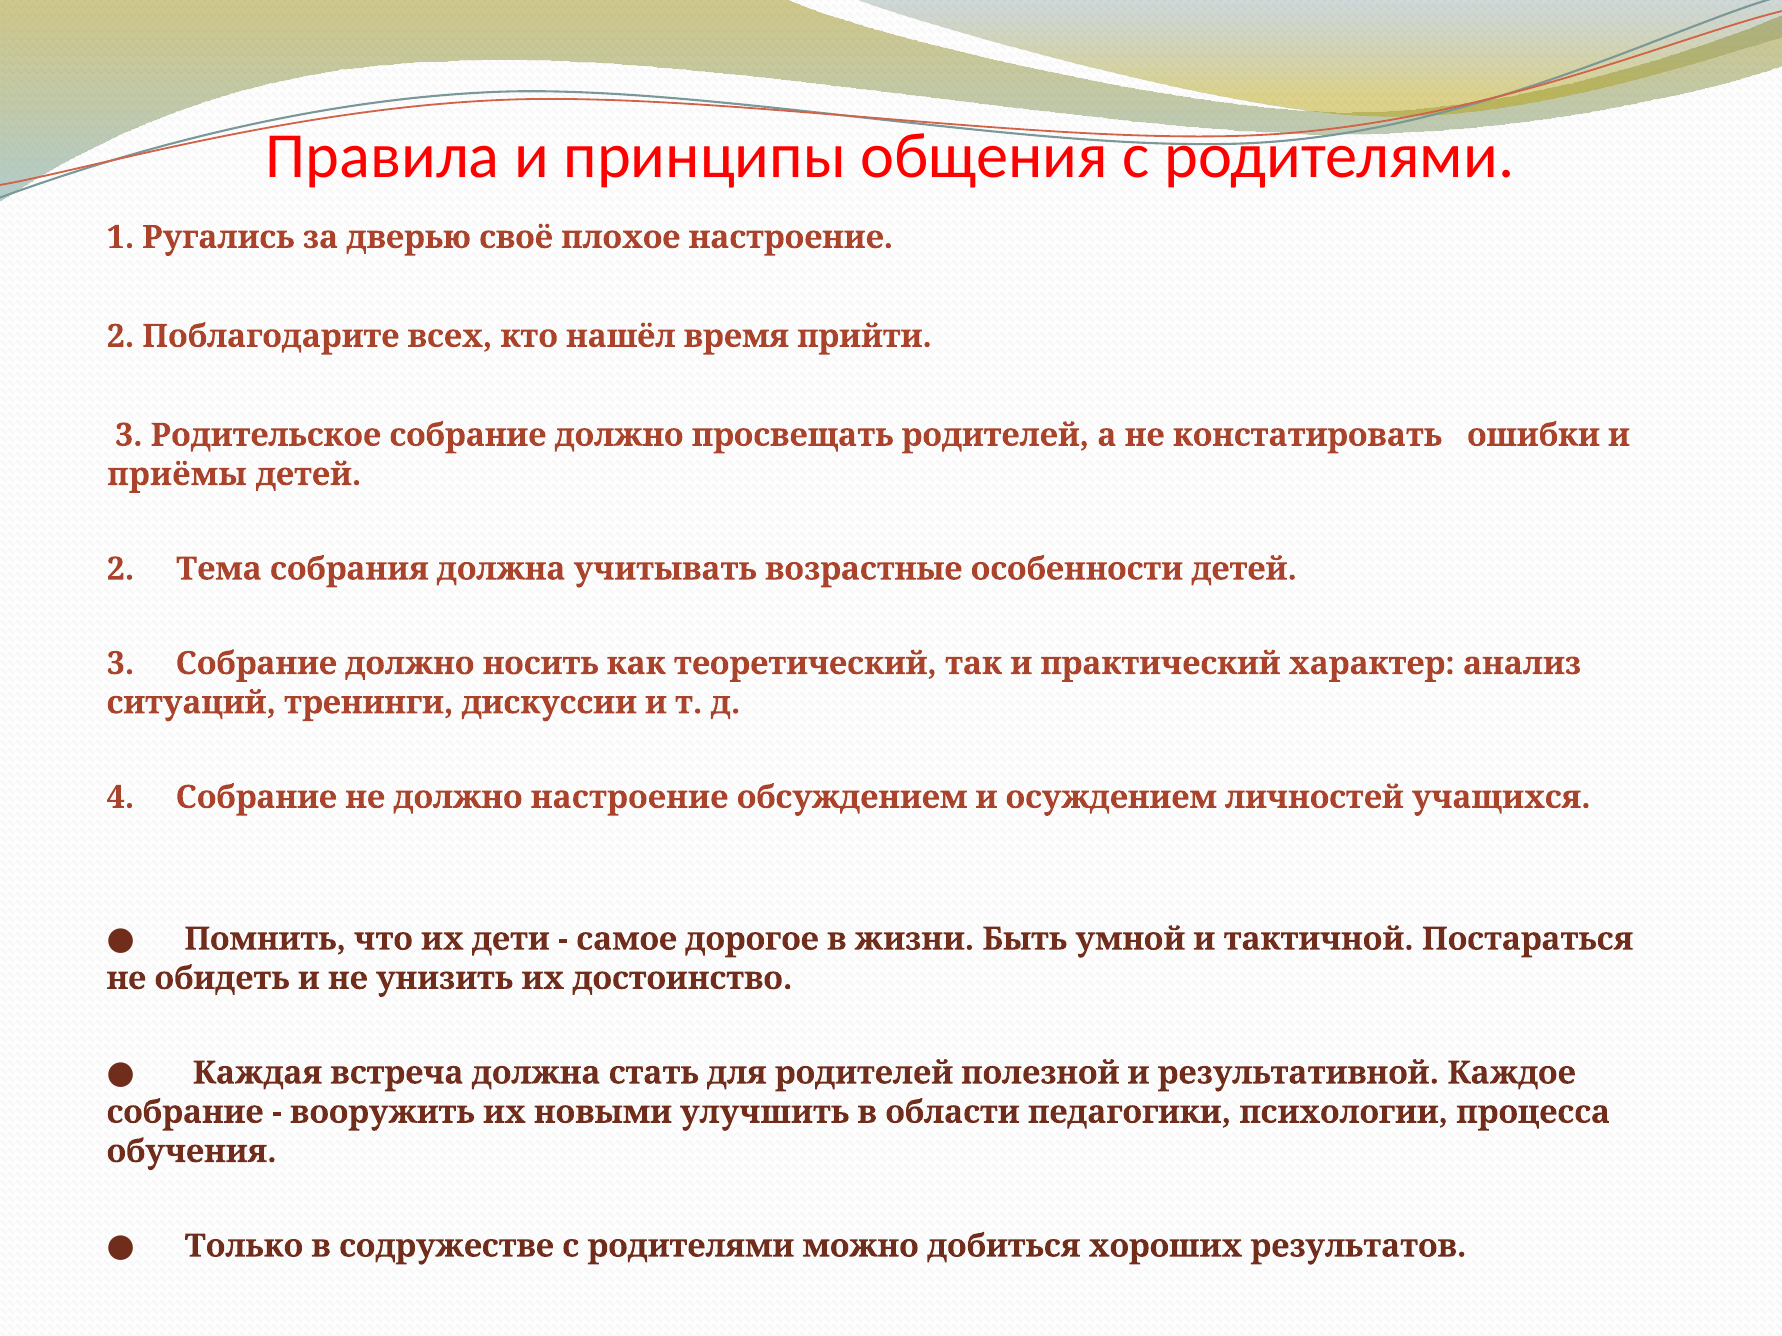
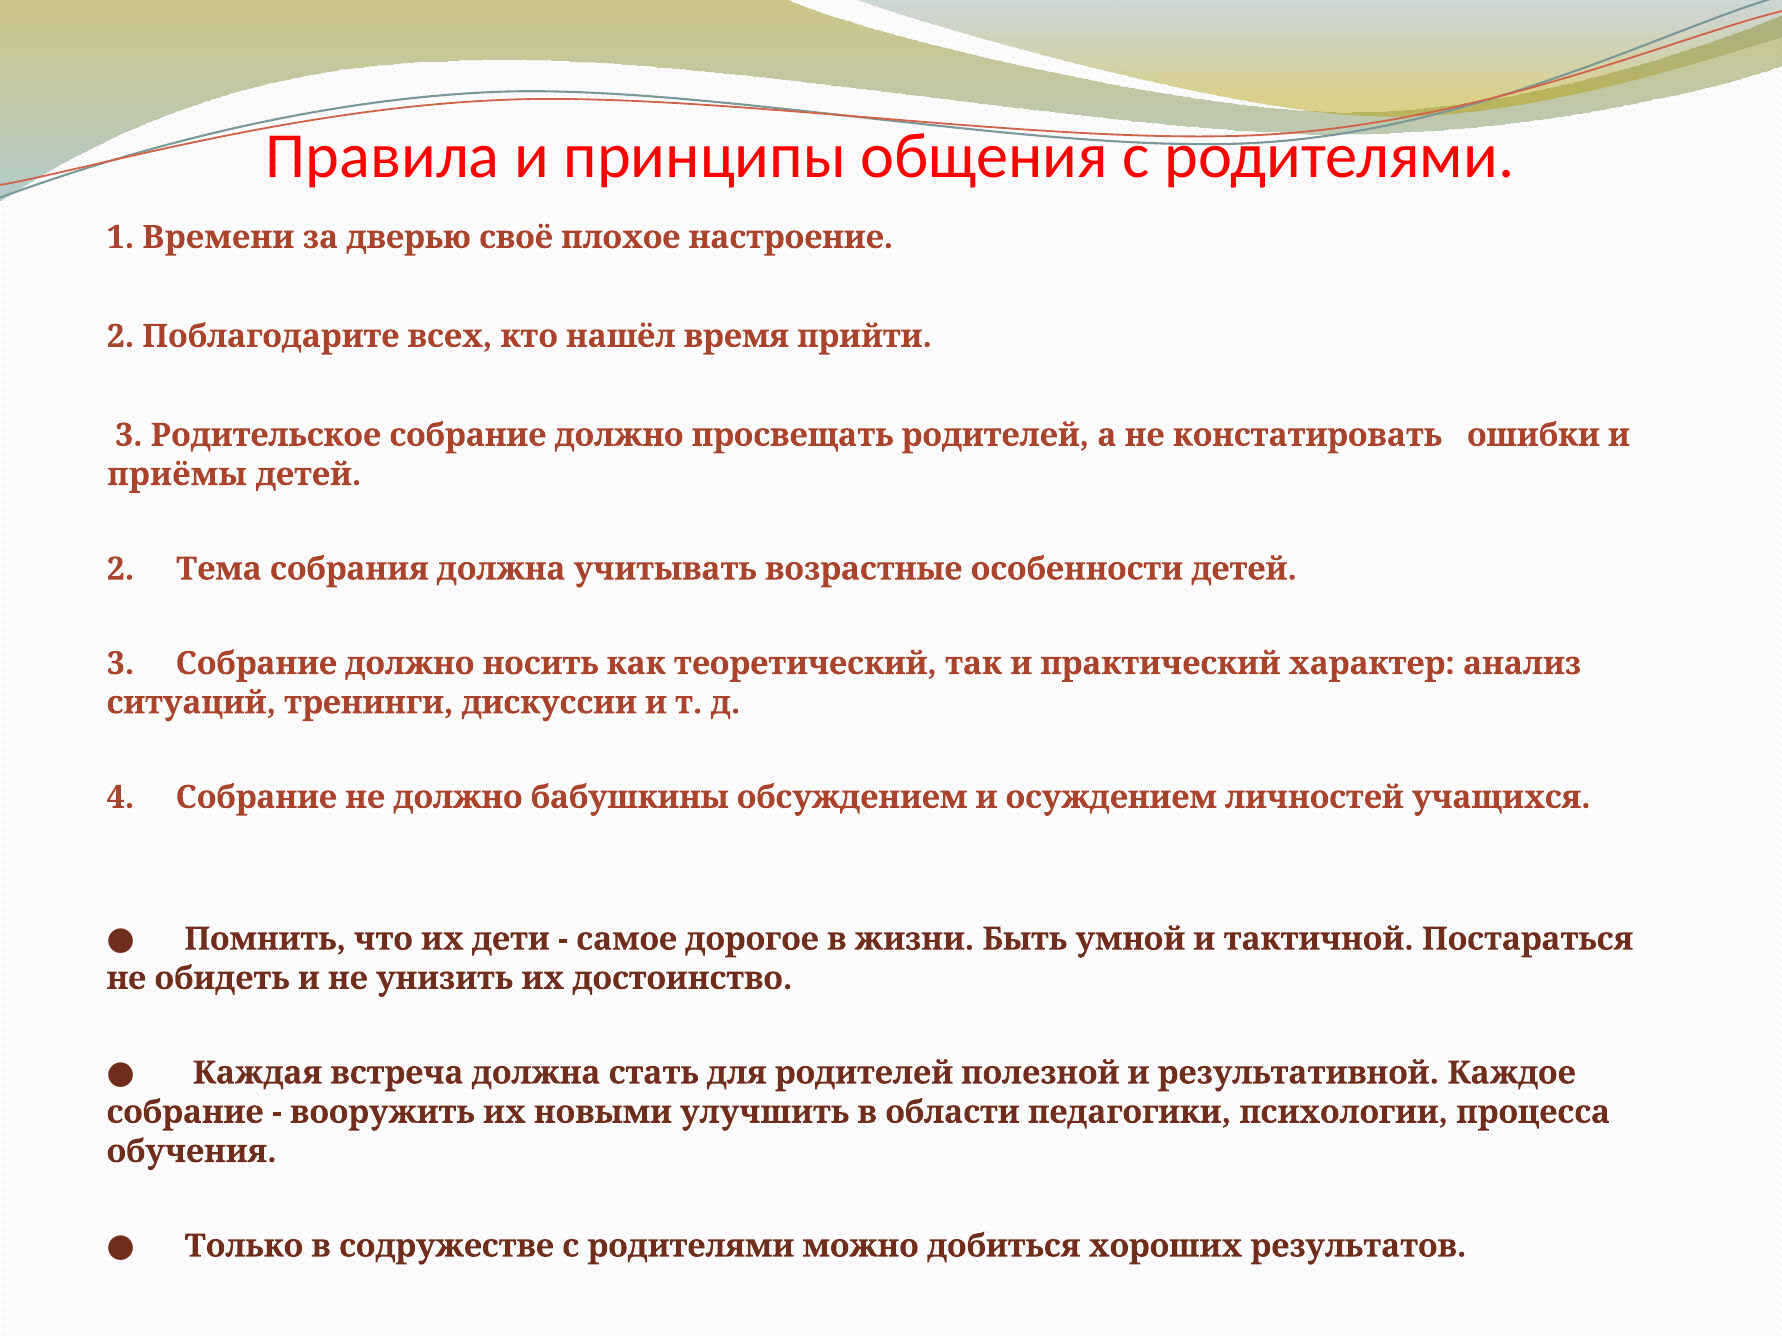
Ругались: Ругались -> Времени
должно настроение: настроение -> бабушкины
